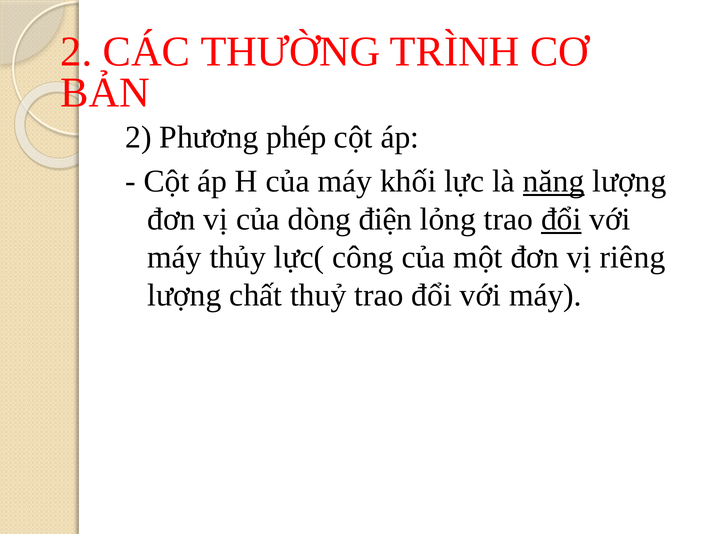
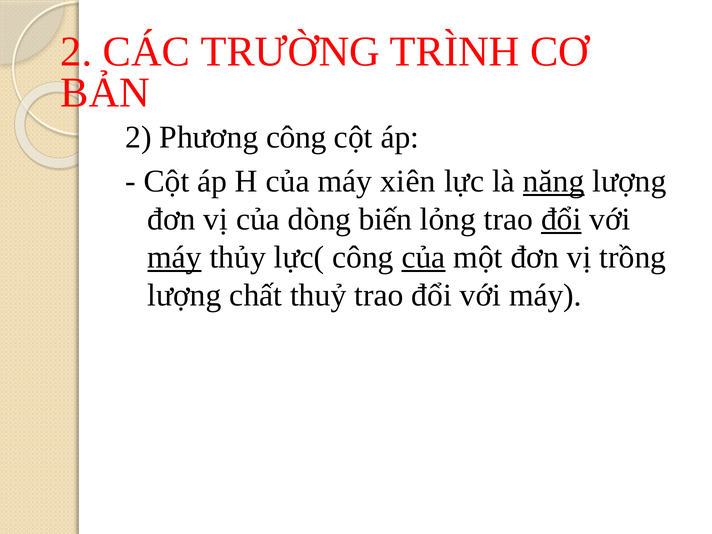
THƯỜNG: THƯỜNG -> TRƯỜNG
Phương phép: phép -> công
khối: khối -> xiên
điện: điện -> biến
máy at (175, 257) underline: none -> present
của at (424, 257) underline: none -> present
riêng: riêng -> trồng
